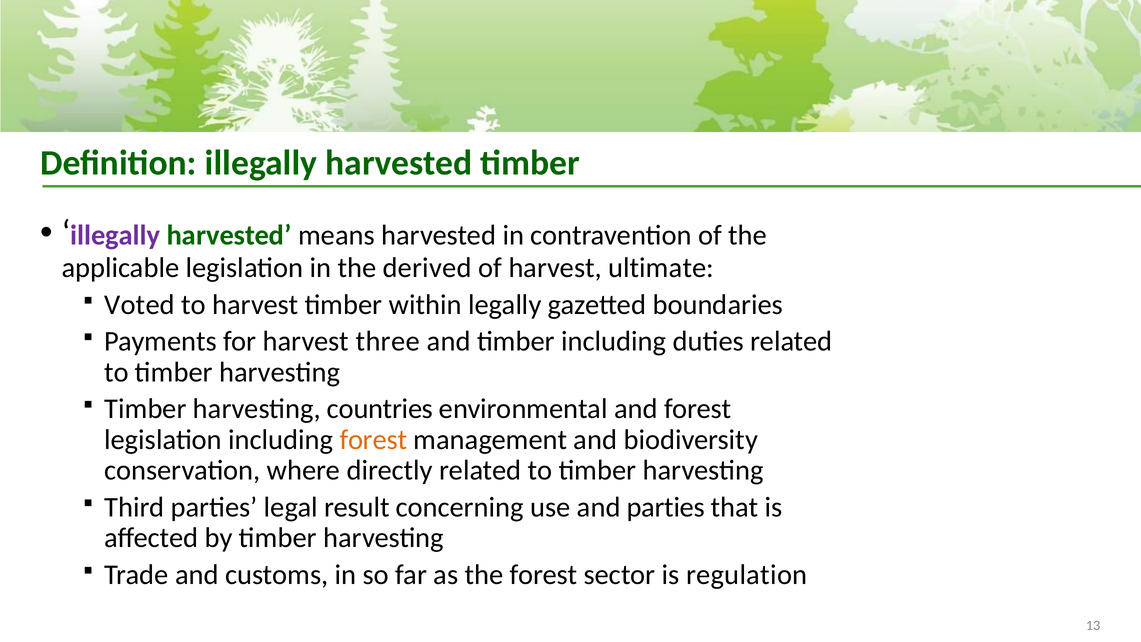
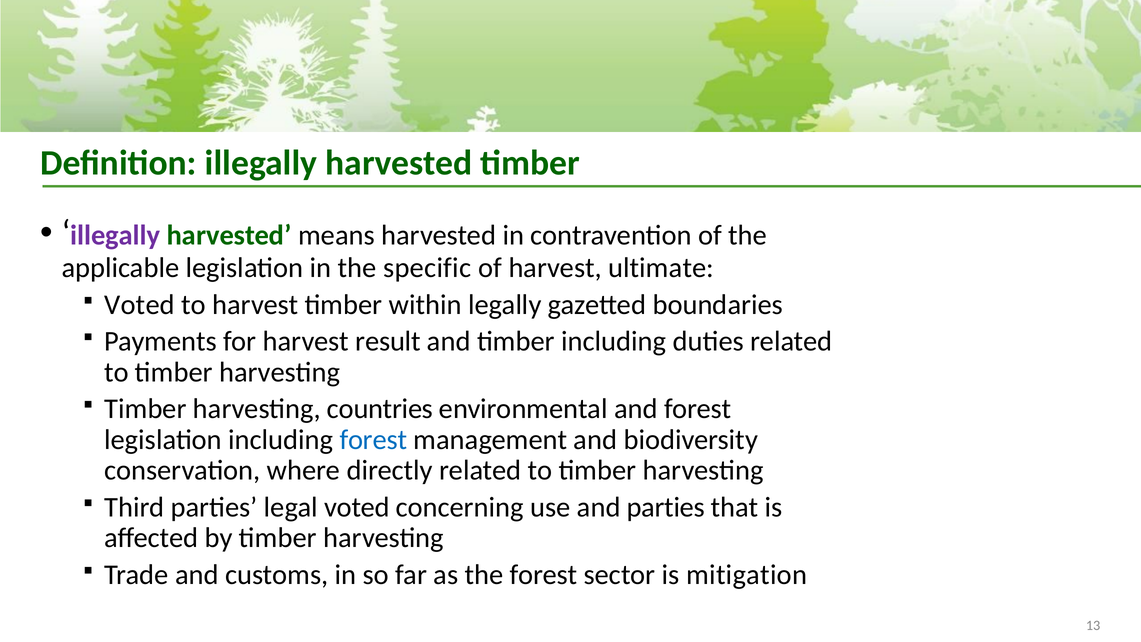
derived: derived -> specific
three: three -> result
forest at (373, 440) colour: orange -> blue
legal result: result -> voted
regulation: regulation -> mitigation
